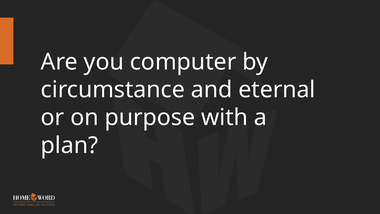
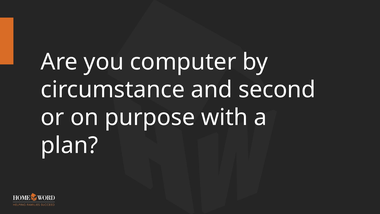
eternal: eternal -> second
